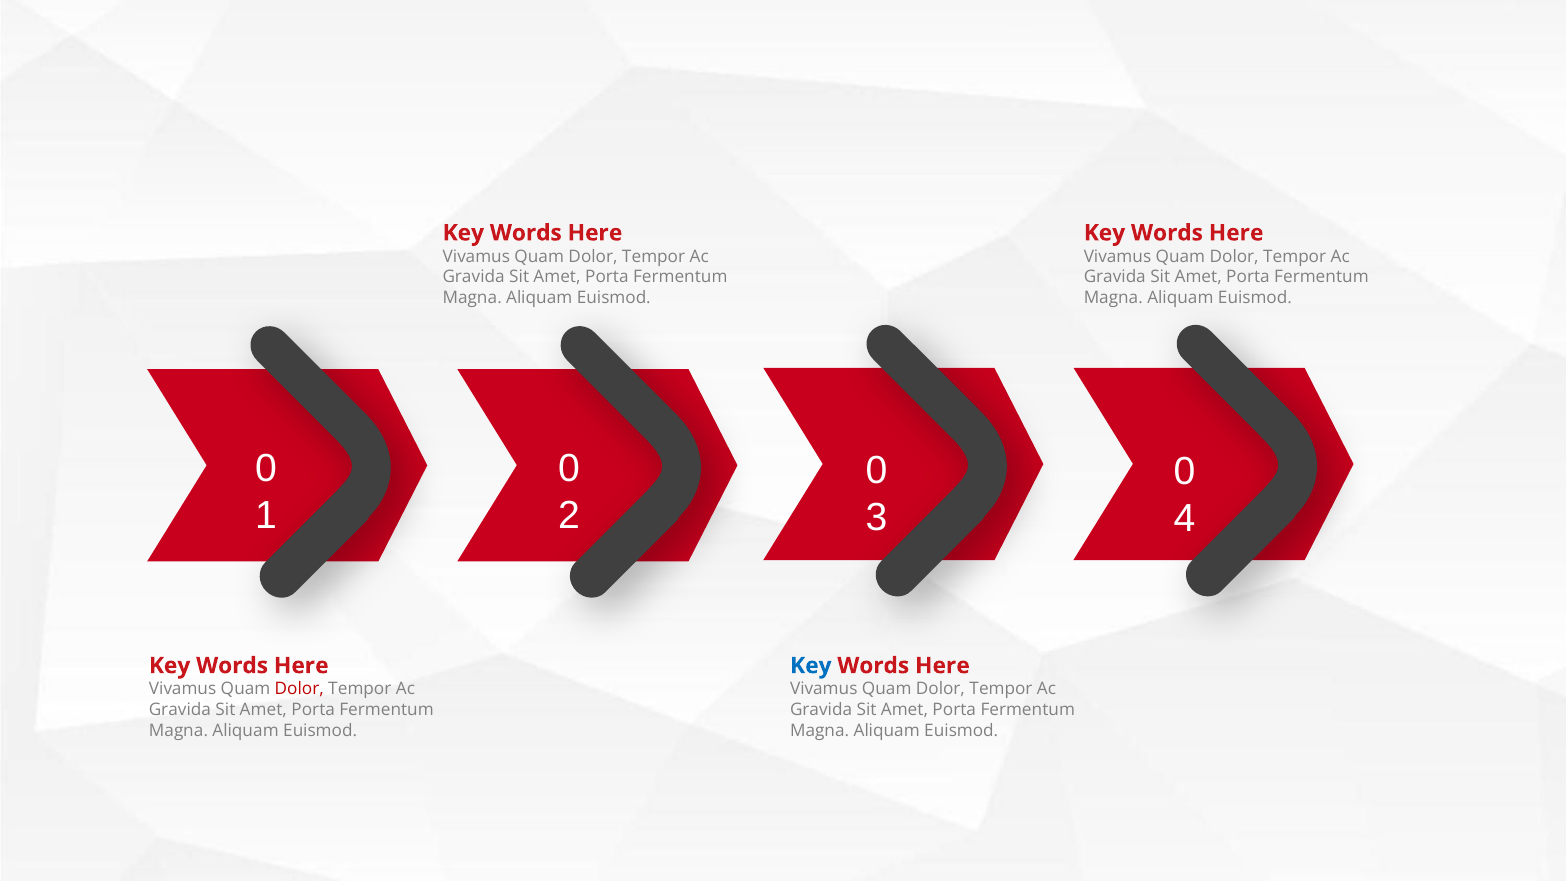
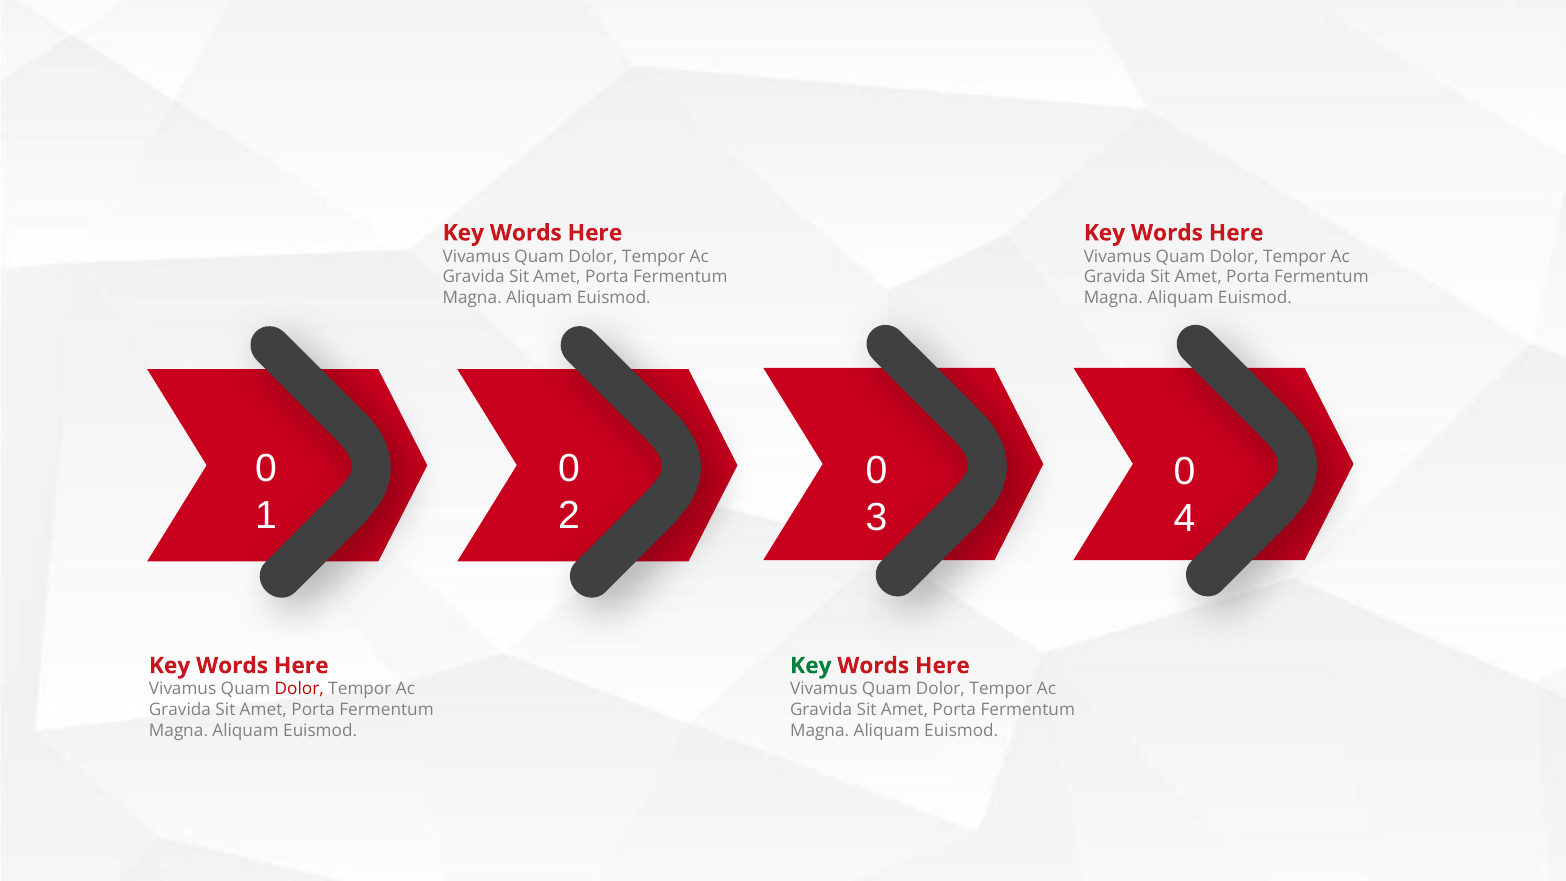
Key at (811, 666) colour: blue -> green
